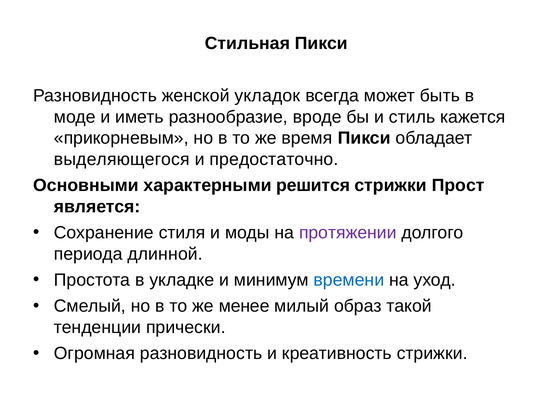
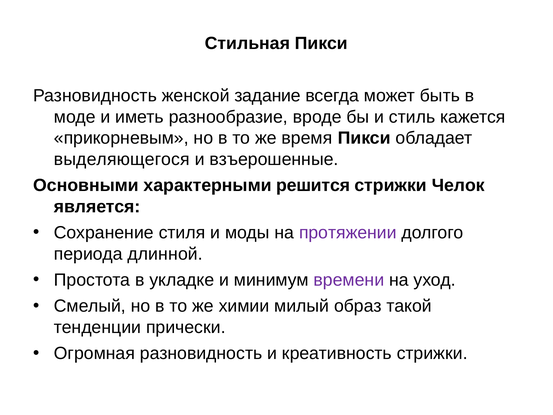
укладок: укладок -> задание
предостаточно: предостаточно -> взъерошенные
Прост: Прост -> Челок
времени colour: blue -> purple
менее: менее -> химии
